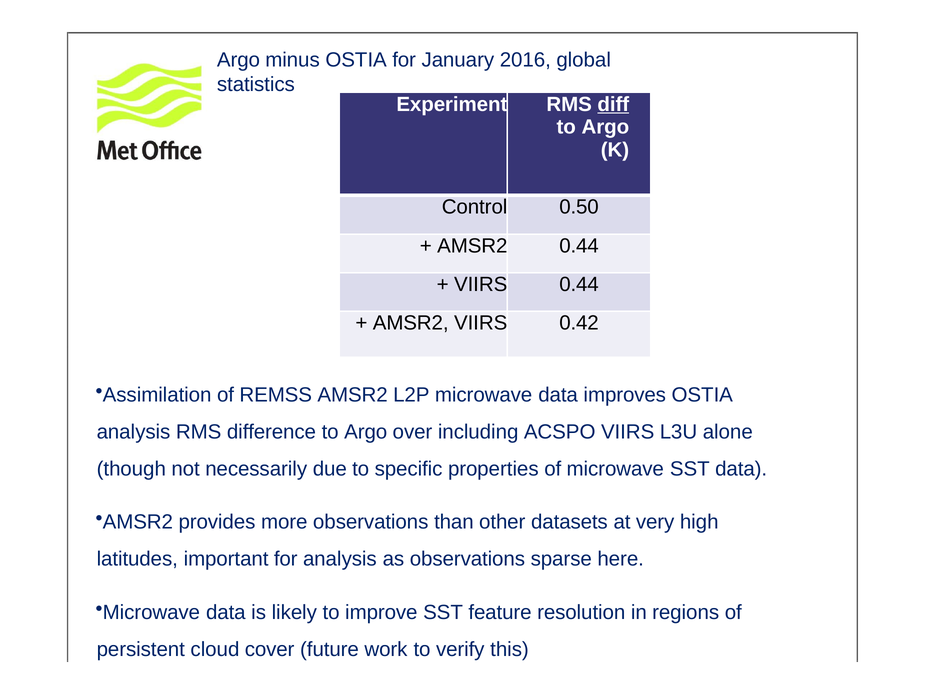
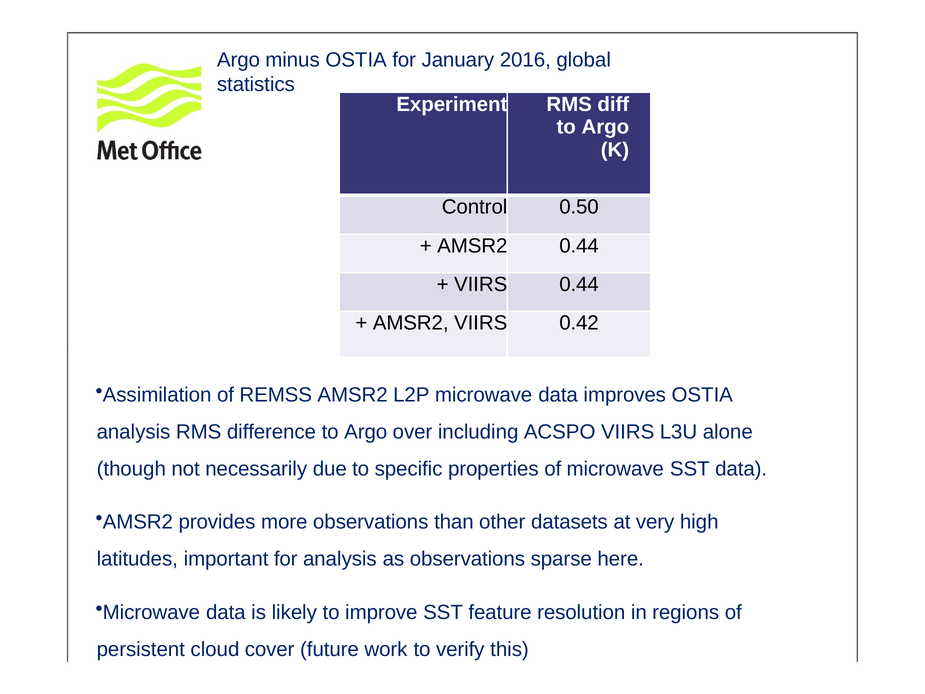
diff underline: present -> none
